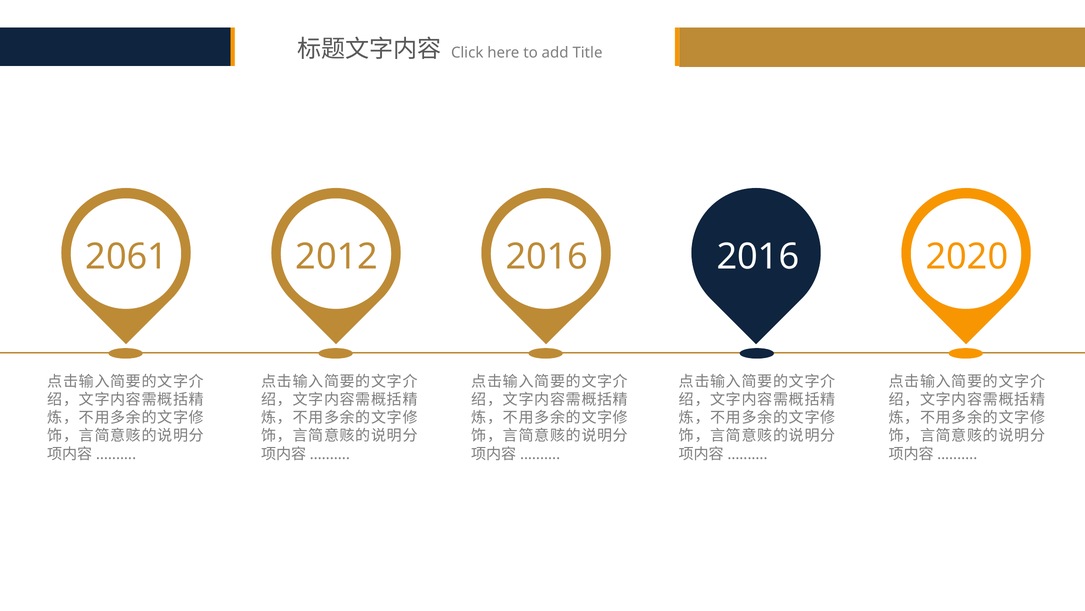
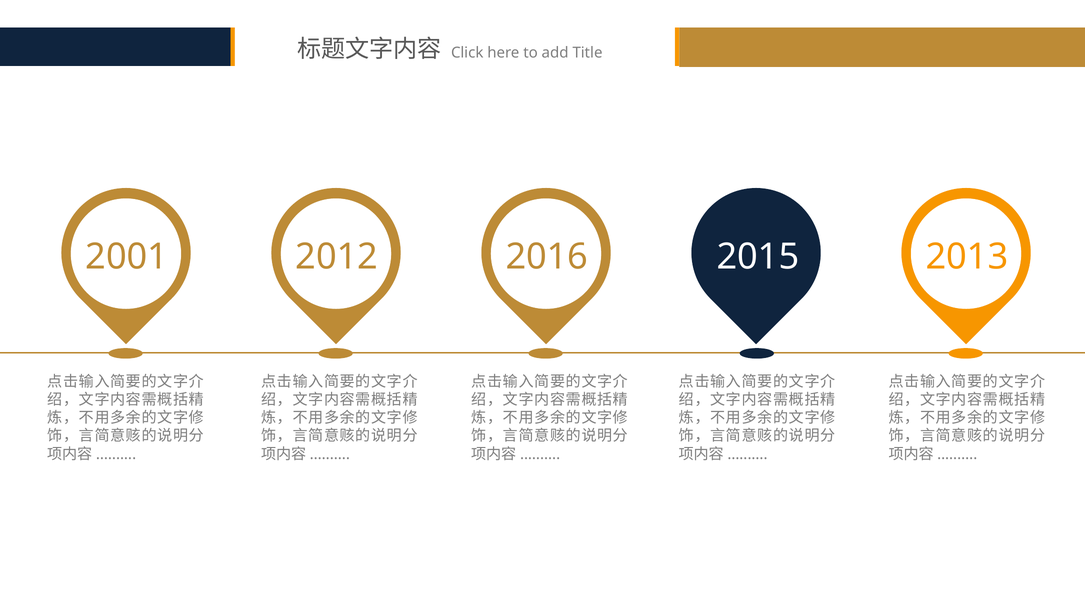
2061: 2061 -> 2001
2016 at (758, 257): 2016 -> 2015
2020: 2020 -> 2013
